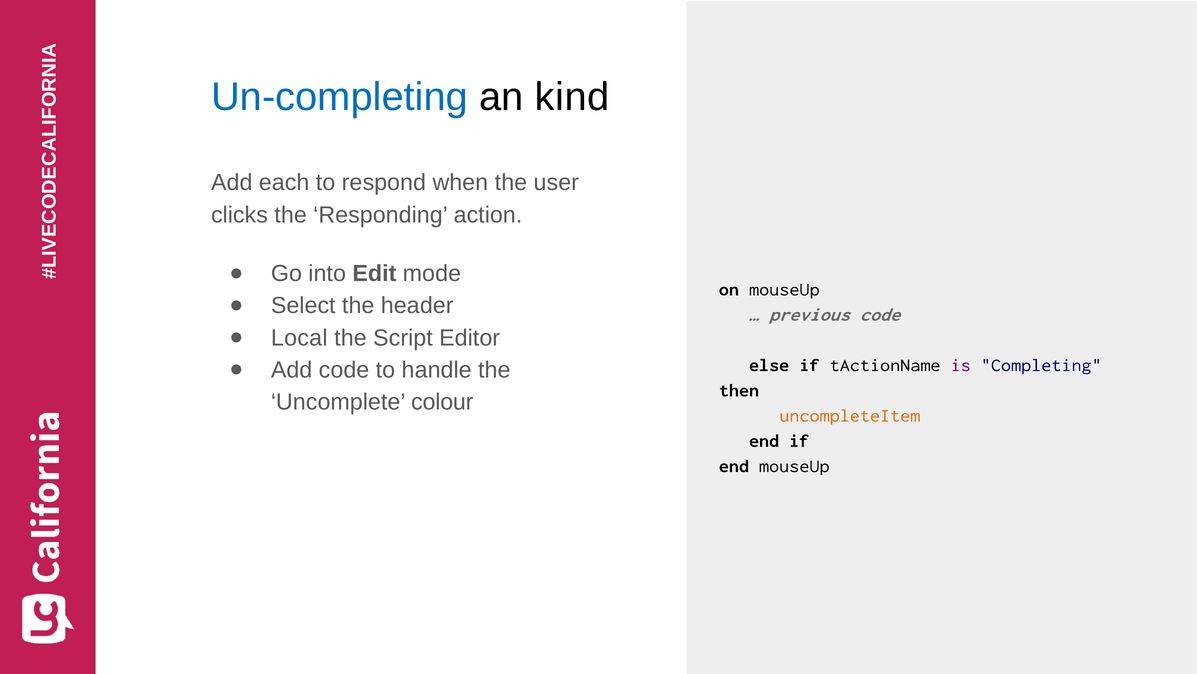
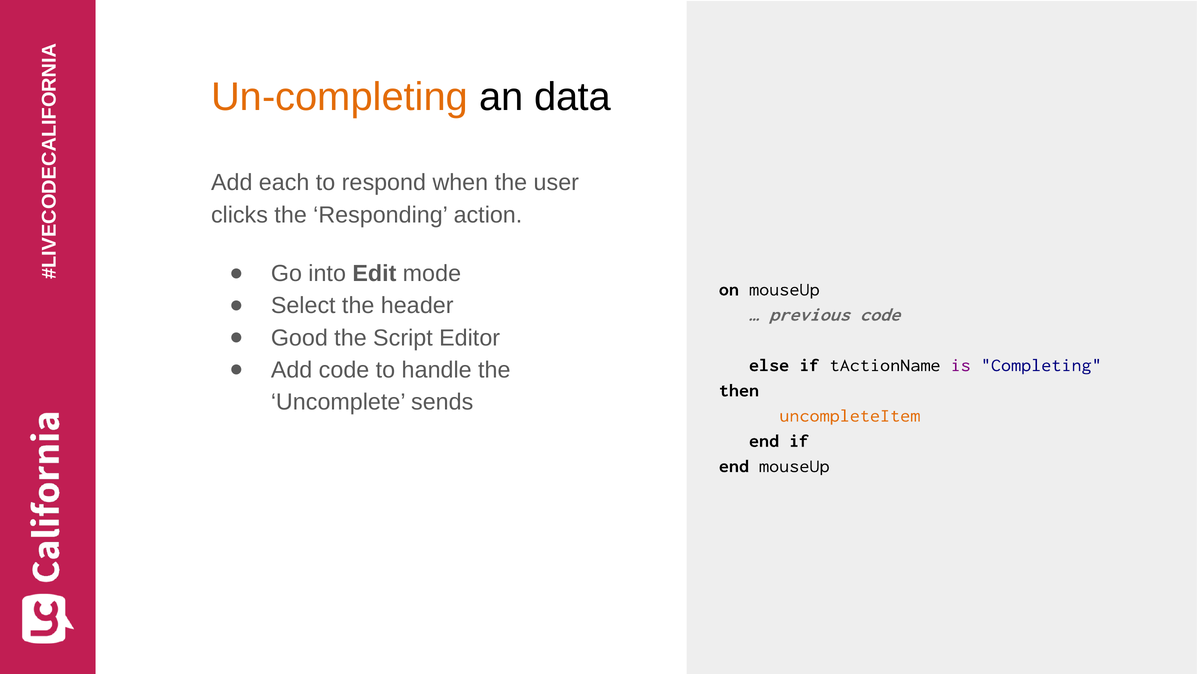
Un-completing colour: blue -> orange
kind: kind -> data
Local: Local -> Good
colour: colour -> sends
